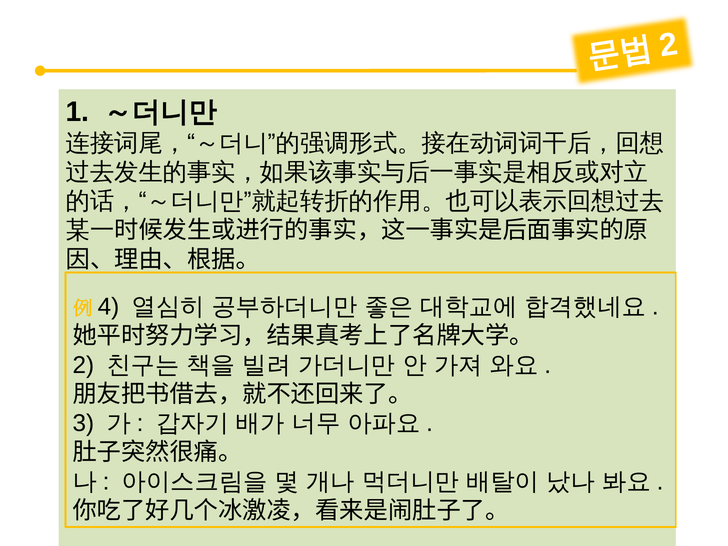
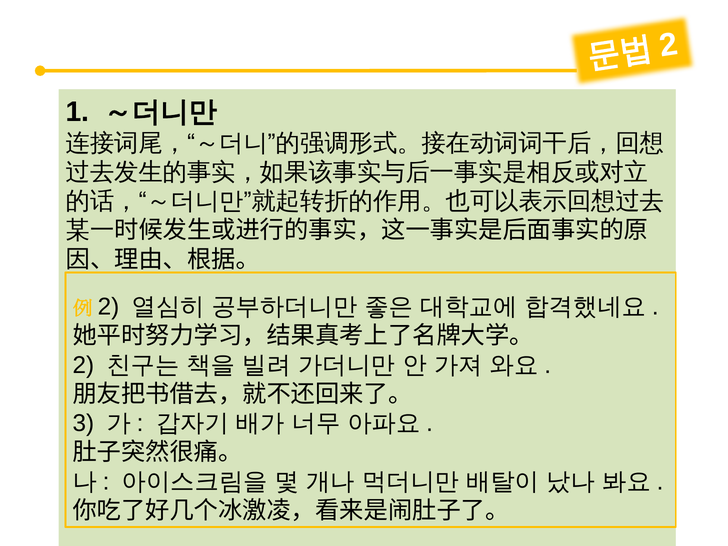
4 at (108, 307): 4 -> 2
